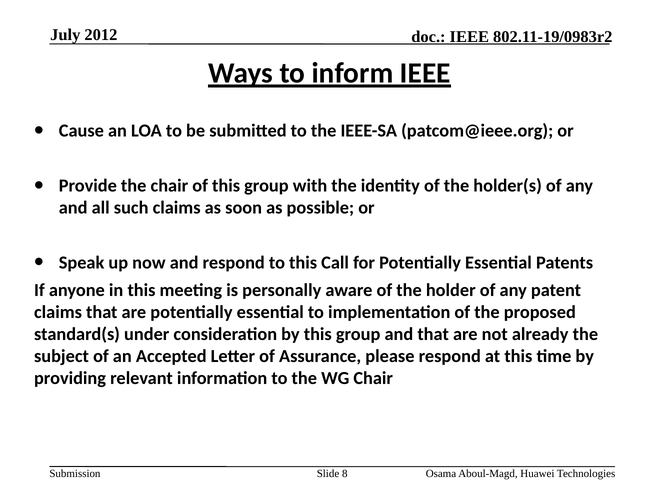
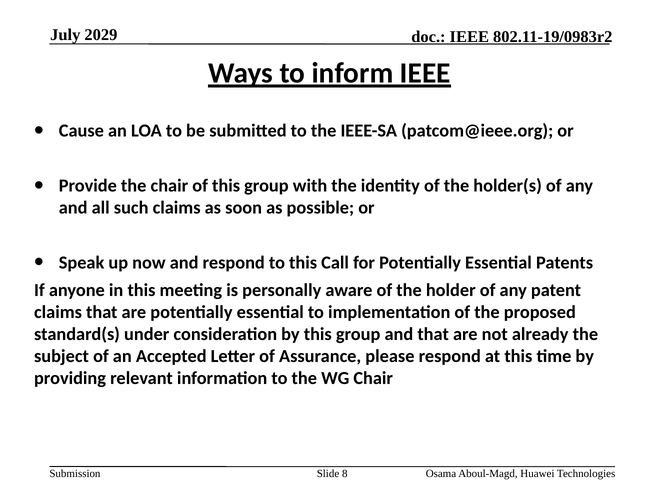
2012: 2012 -> 2029
